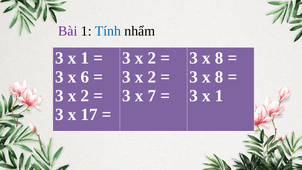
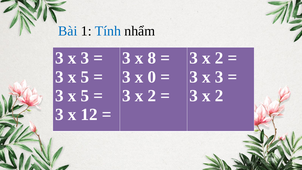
Bài colour: purple -> blue
1 at (85, 58): 1 -> 3
2 at (152, 58): 2 -> 8
8 at (219, 58): 8 -> 2
6 at (85, 77): 6 -> 5
2 at (152, 77): 2 -> 0
8 at (219, 77): 8 -> 3
2 at (85, 96): 2 -> 5
7 at (152, 96): 7 -> 2
1 at (219, 96): 1 -> 2
17: 17 -> 12
